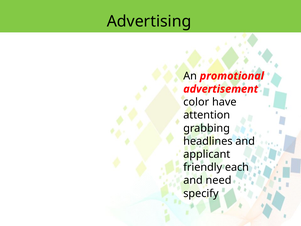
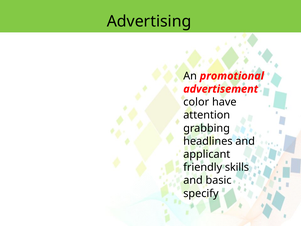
each: each -> skills
need: need -> basic
